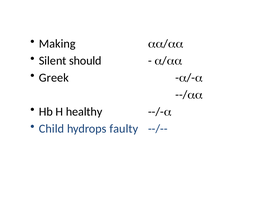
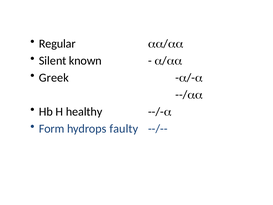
Making: Making -> Regular
should: should -> known
Child: Child -> Form
